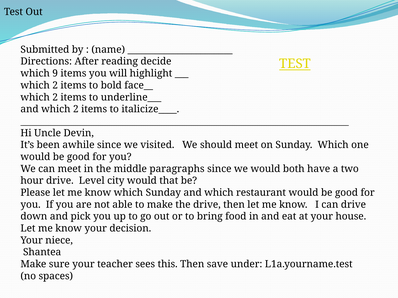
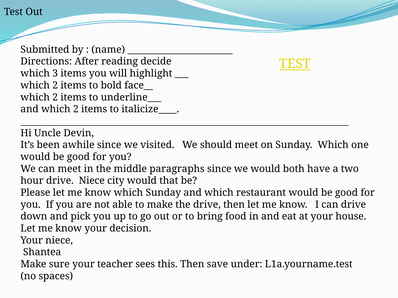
9: 9 -> 3
drive Level: Level -> Niece
